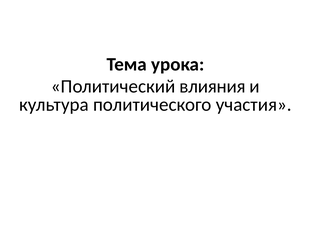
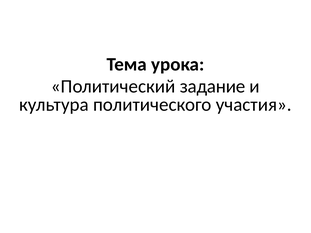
влияния: влияния -> задание
